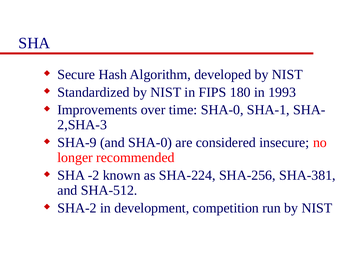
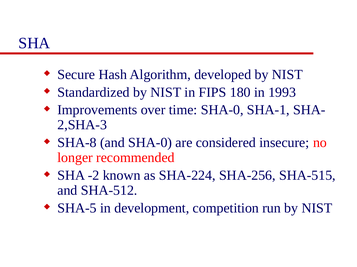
SHA-9: SHA-9 -> SHA-8
SHA-381: SHA-381 -> SHA-515
SHA-2: SHA-2 -> SHA-5
